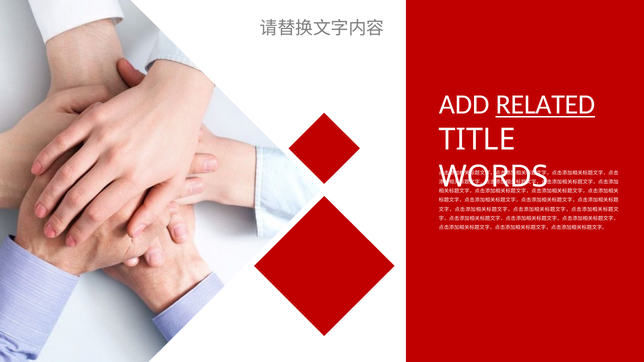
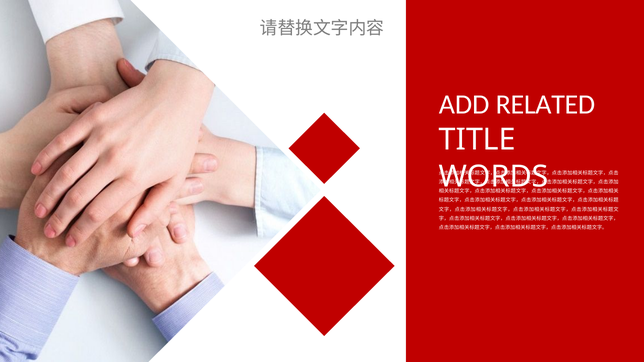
RELATED underline: present -> none
